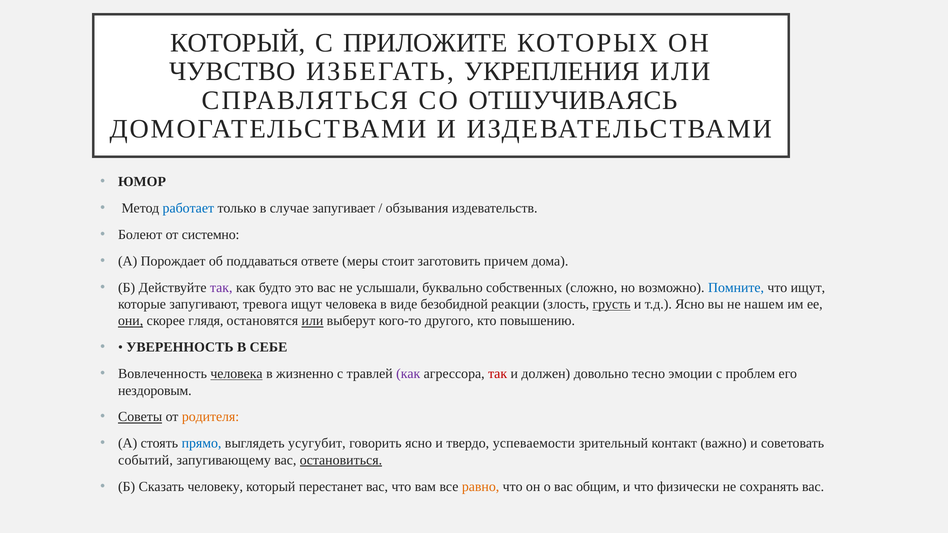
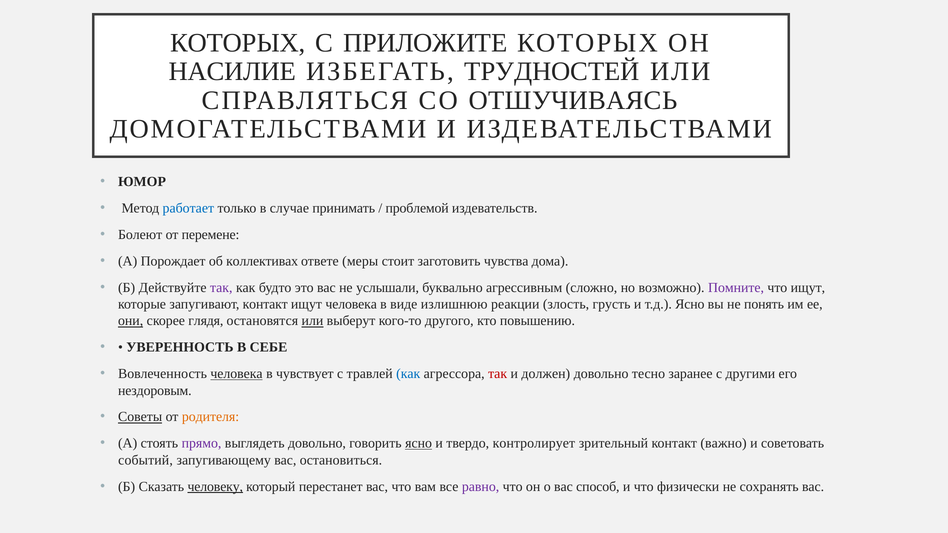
КОТОРЫЙ at (238, 43): КОТОРЫЙ -> КОТОРЫХ
ЧУВСТВО: ЧУВСТВО -> НАСИЛИЕ
УКРЕПЛЕНИЯ: УКРЕПЛЕНИЯ -> ТРУДНОСТЕЙ
запугивает: запугивает -> принимать
обзывания: обзывания -> проблемой
системно: системно -> перемене
поддаваться: поддаваться -> коллективах
причем: причем -> чувства
собственных: собственных -> агрессивным
Помните colour: blue -> purple
запугивают тревога: тревога -> контакт
безобидной: безобидной -> излишнюю
грусть underline: present -> none
нашем: нашем -> понять
жизненно: жизненно -> чувствует
как at (408, 374) colour: purple -> blue
эмоции: эмоции -> заранее
проблем: проблем -> другими
прямо colour: blue -> purple
выглядеть усугубит: усугубит -> довольно
ясно at (419, 444) underline: none -> present
успеваемости: успеваемости -> контролирует
остановиться underline: present -> none
человеку underline: none -> present
равно colour: orange -> purple
общим: общим -> способ
